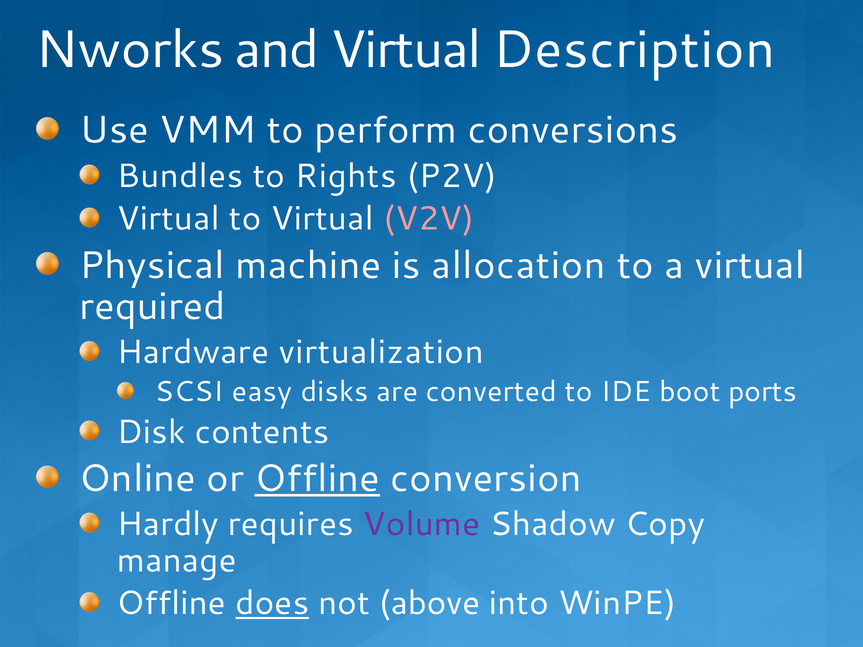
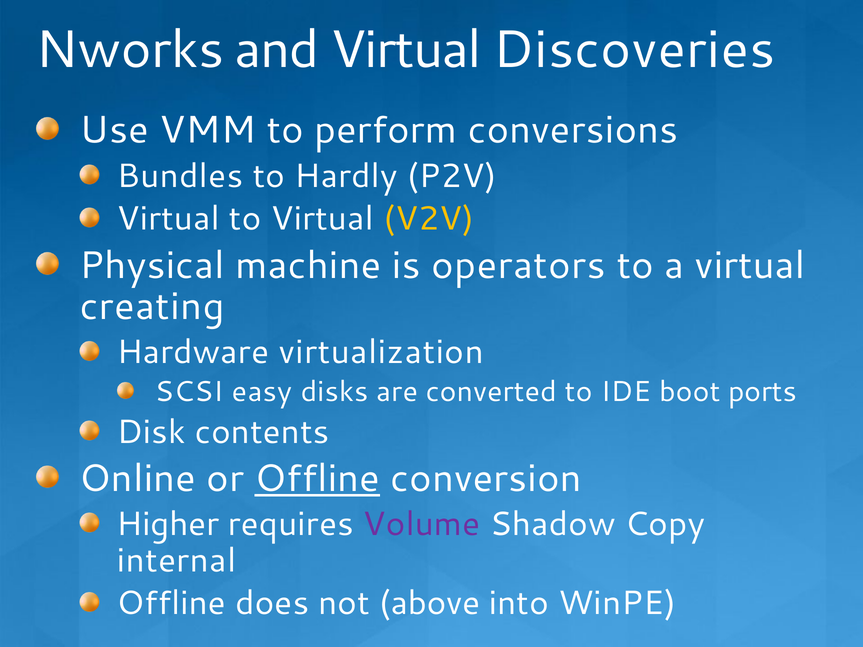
Description: Description -> Discoveries
Rights: Rights -> Hardly
V2V colour: pink -> yellow
allocation: allocation -> operators
required: required -> creating
Hardly: Hardly -> Higher
manage: manage -> internal
does underline: present -> none
